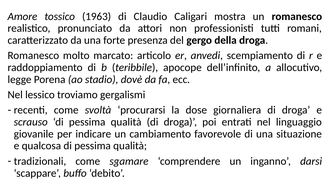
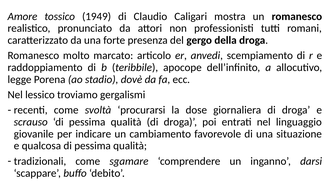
1963: 1963 -> 1949
